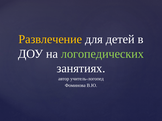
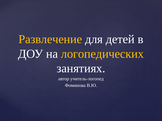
логопедических colour: light green -> yellow
